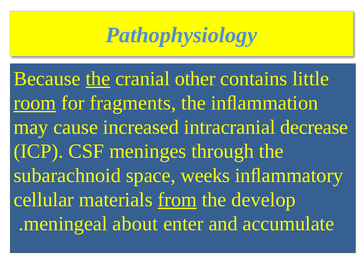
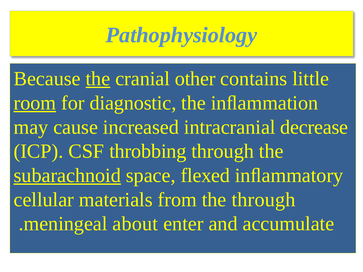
fragments: fragments -> diagnostic
meninges: meninges -> throbbing
subarachnoid underline: none -> present
weeks: weeks -> flexed
from underline: present -> none
the develop: develop -> through
